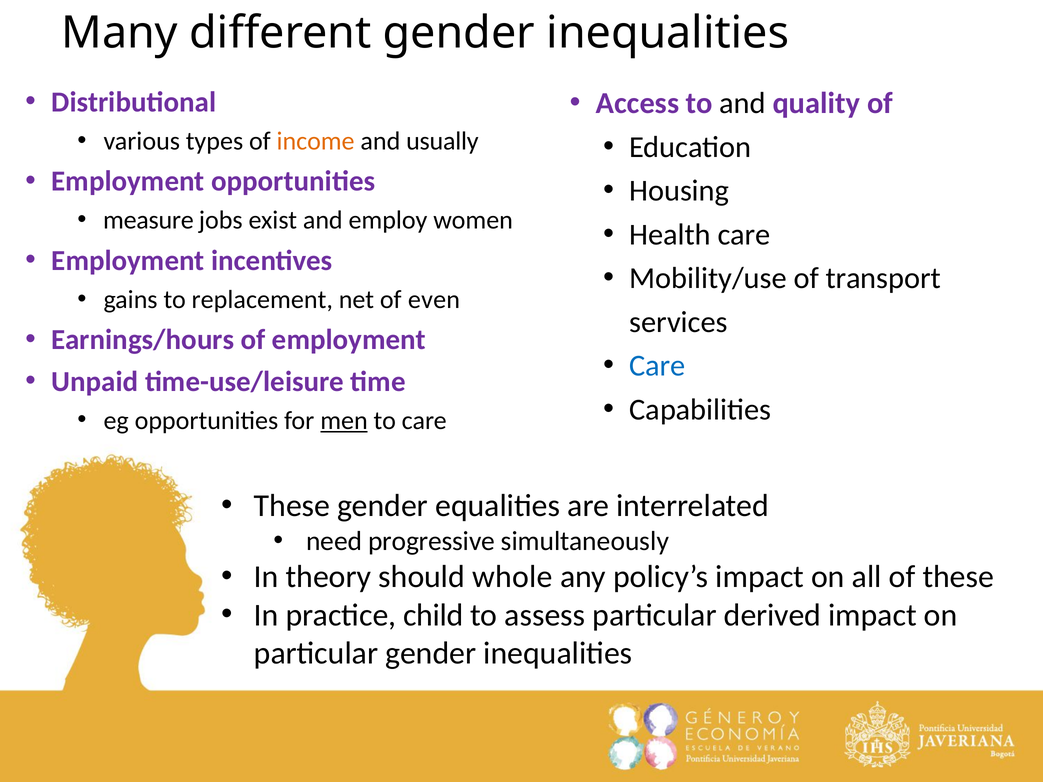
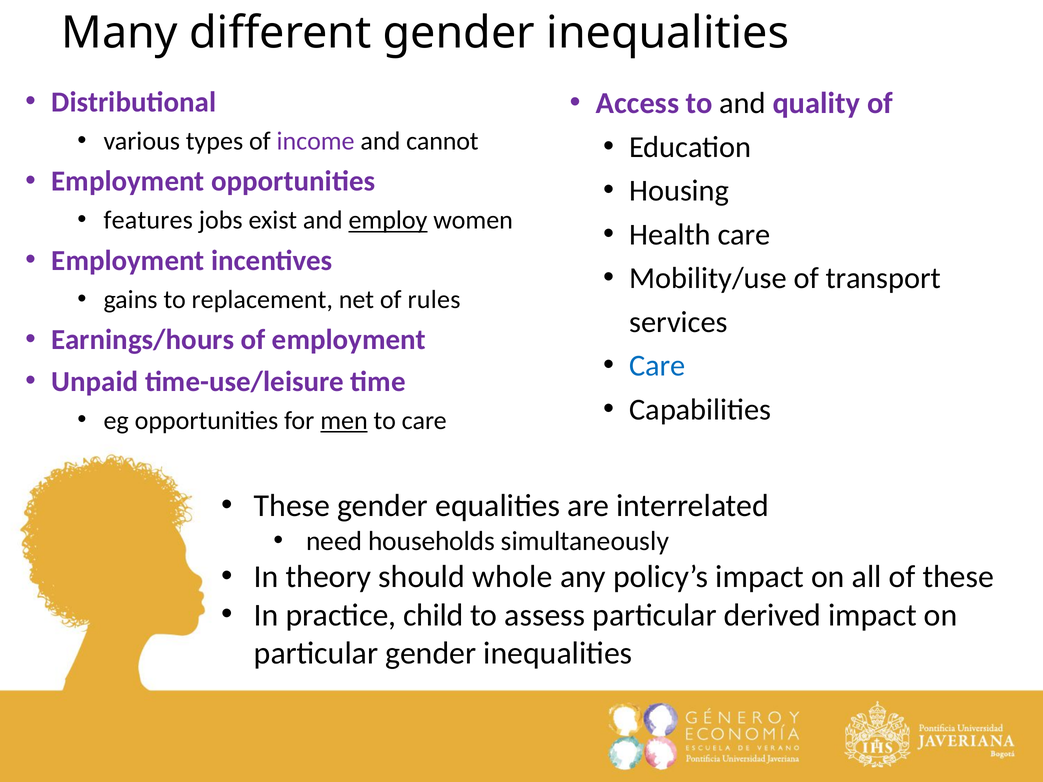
income colour: orange -> purple
usually: usually -> cannot
measure: measure -> features
employ underline: none -> present
even: even -> rules
progressive: progressive -> households
